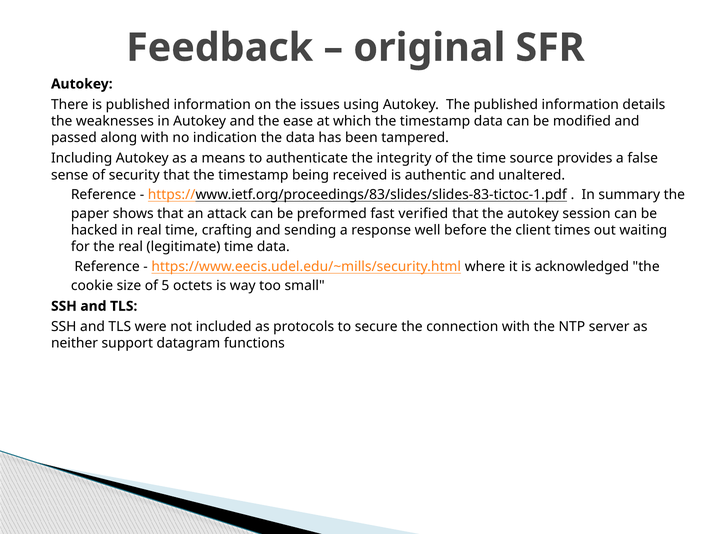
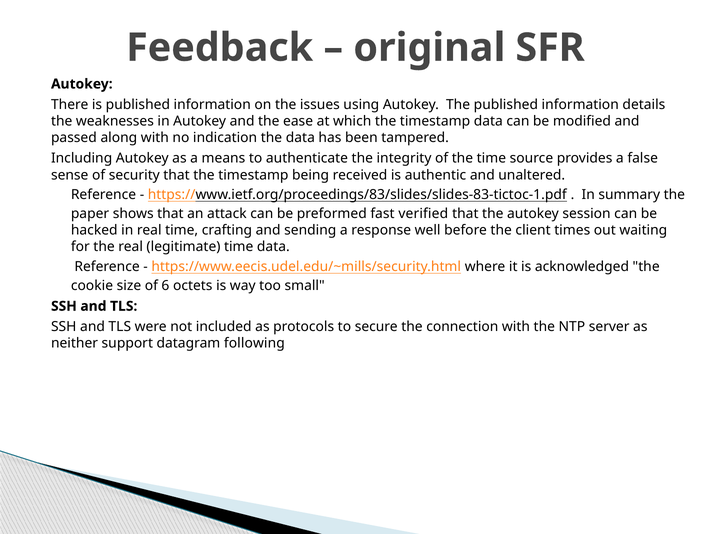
5: 5 -> 6
functions: functions -> following
